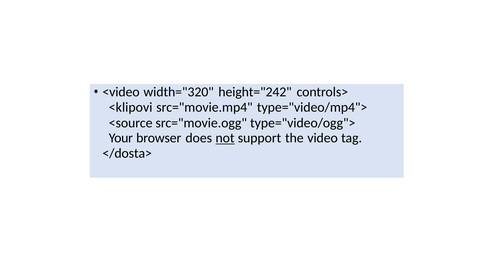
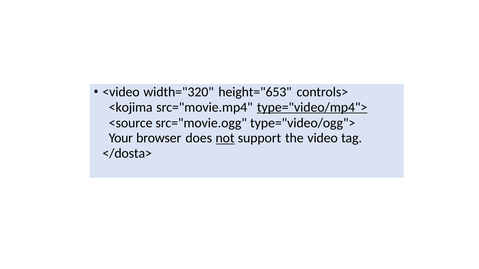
height="242: height="242 -> height="653
<klipovi: <klipovi -> <kojima
type="video/mp4"> underline: none -> present
